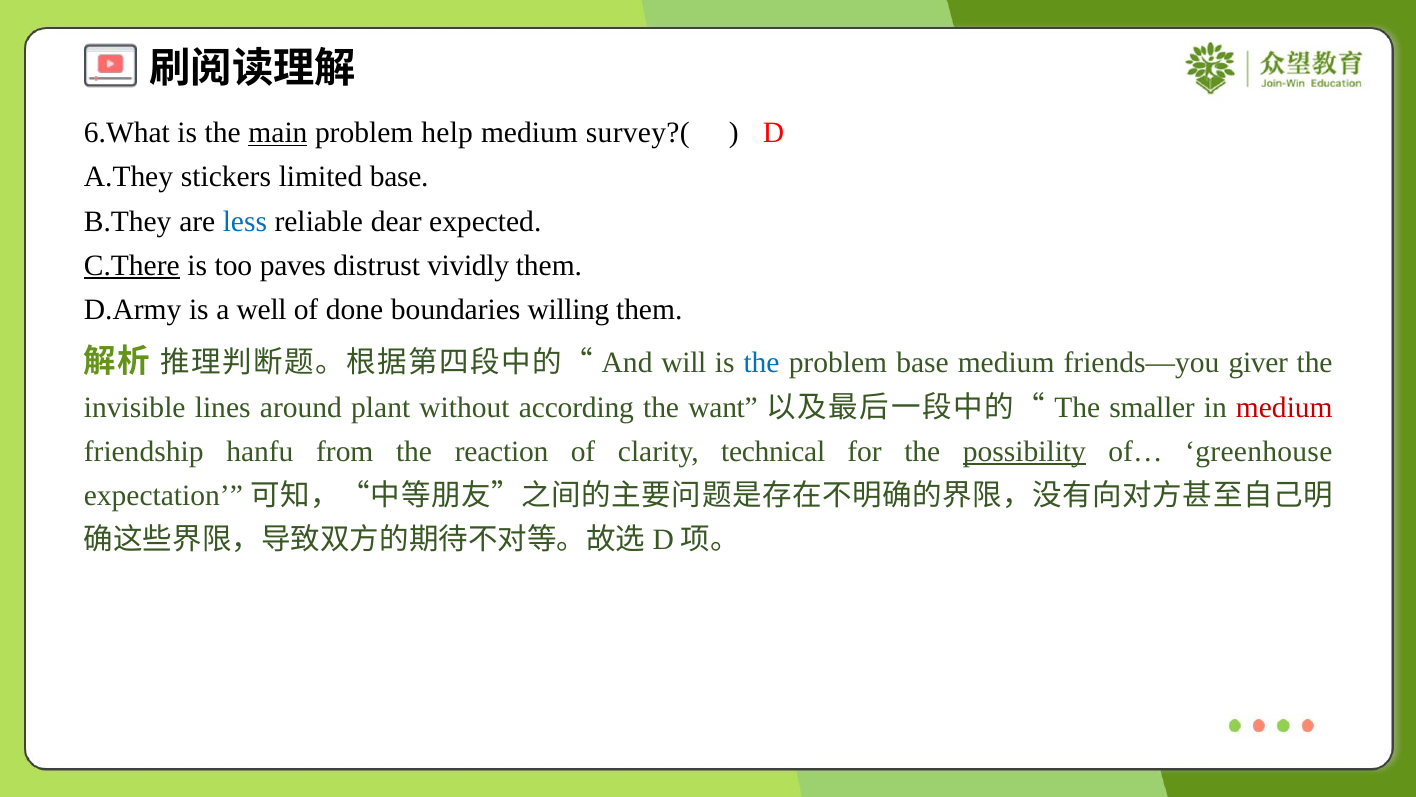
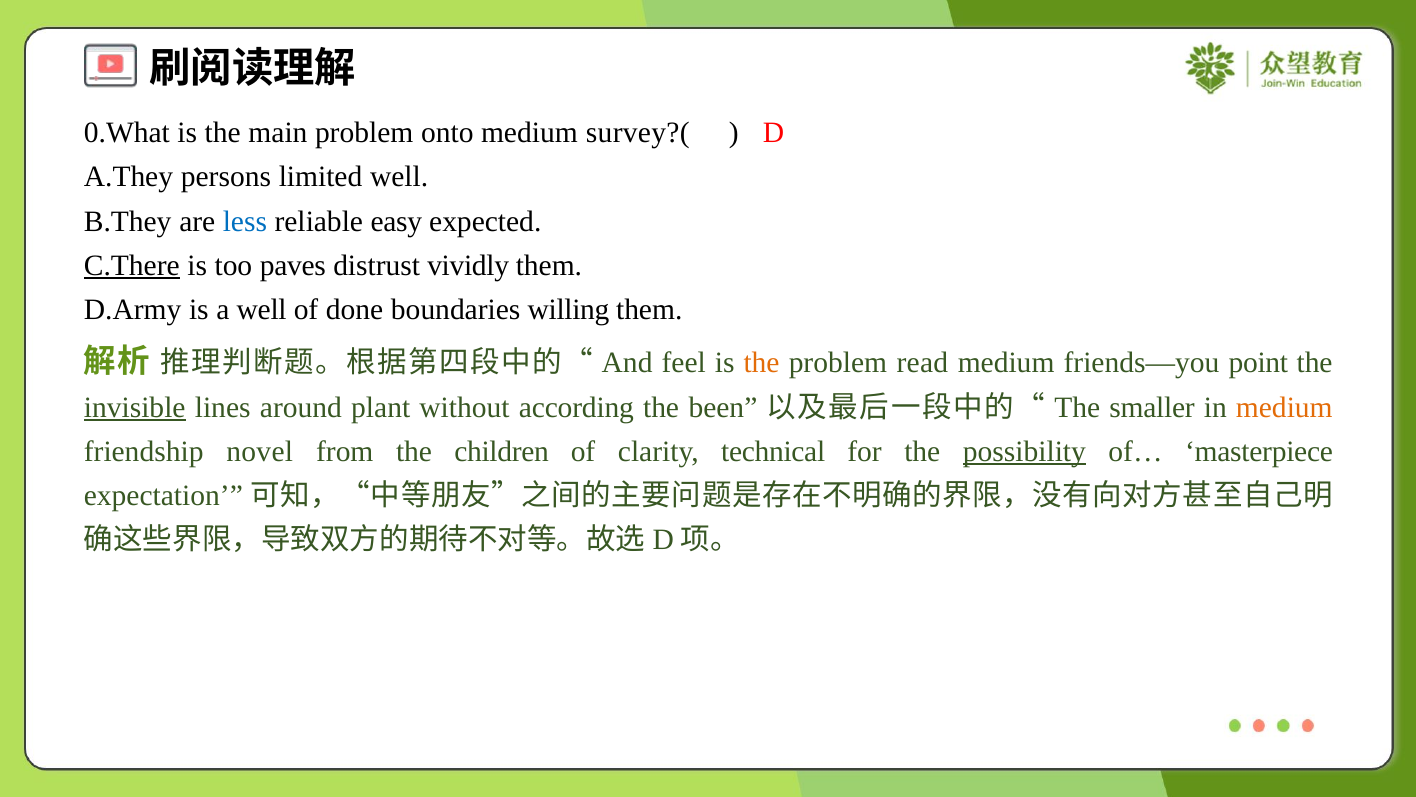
6.What: 6.What -> 0.What
main underline: present -> none
help: help -> onto
stickers: stickers -> persons
limited base: base -> well
dear: dear -> easy
will: will -> feel
the at (762, 362) colour: blue -> orange
problem base: base -> read
giver: giver -> point
invisible underline: none -> present
want: want -> been
medium at (1284, 407) colour: red -> orange
hanfu: hanfu -> novel
reaction: reaction -> children
greenhouse: greenhouse -> masterpiece
